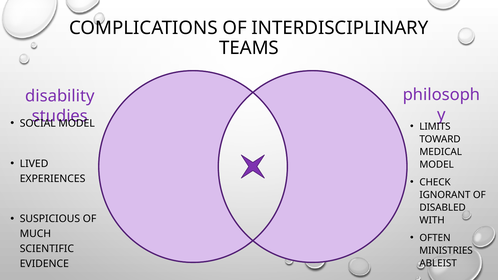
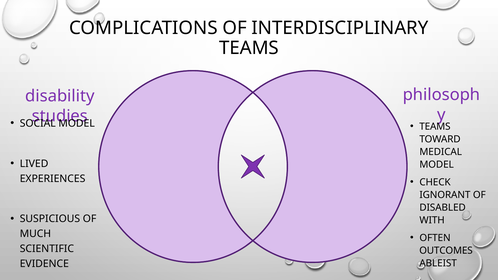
LIMITS at (435, 127): LIMITS -> TEAMS
MINISTRIES: MINISTRIES -> OUTCOMES
